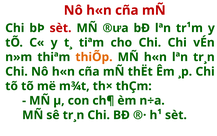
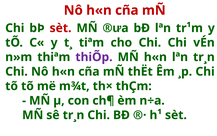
thiÕp colour: orange -> purple
